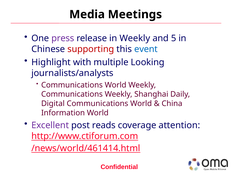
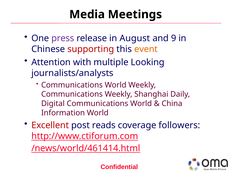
in Weekly: Weekly -> August
5: 5 -> 9
event colour: blue -> orange
Highlight: Highlight -> Attention
Excellent colour: purple -> red
attention: attention -> followers
